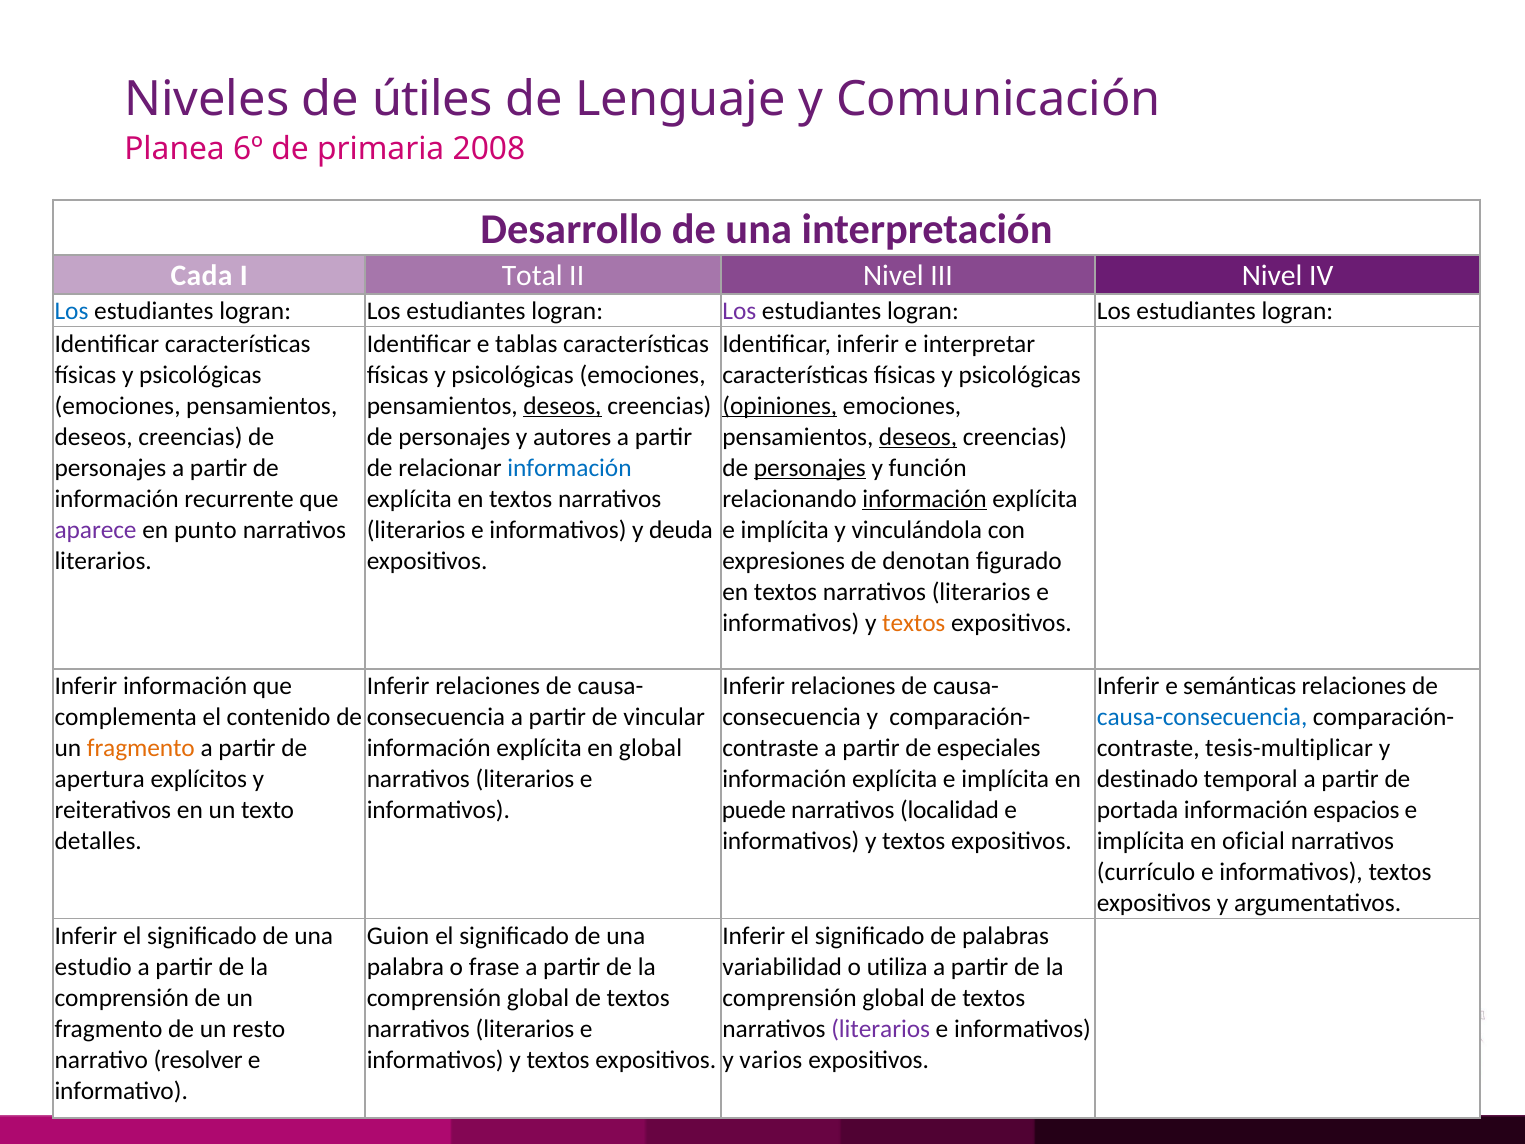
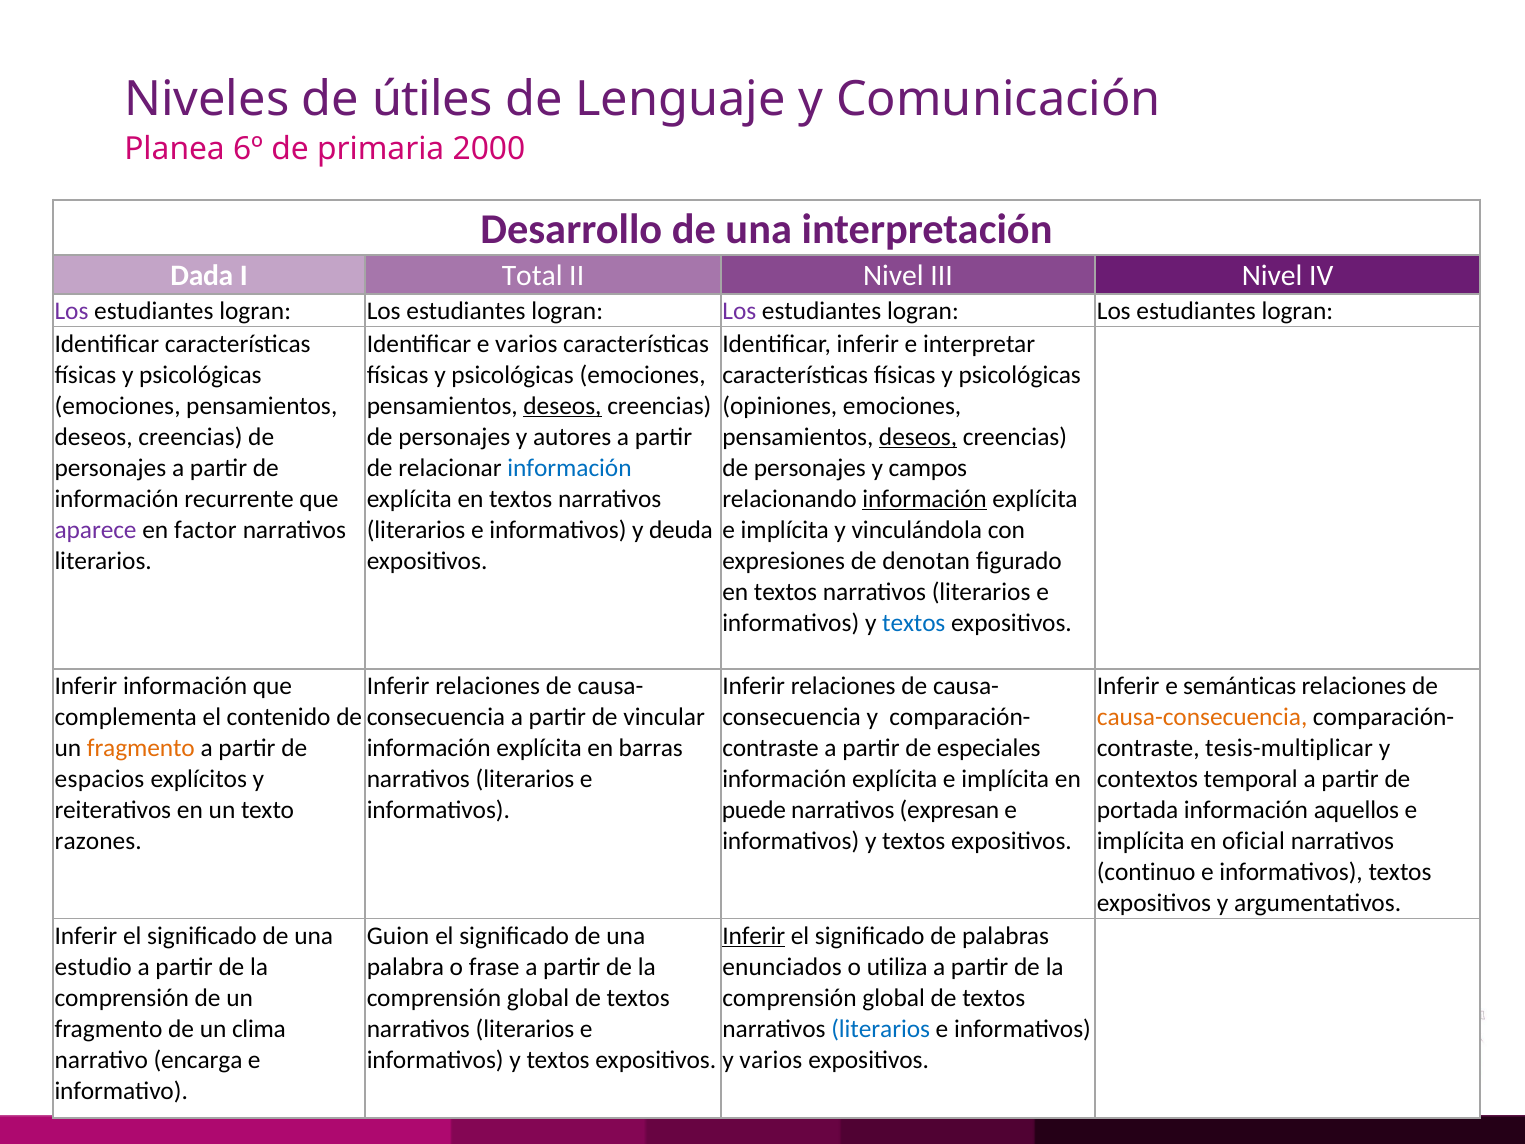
2008: 2008 -> 2000
Cada: Cada -> Dada
Los at (72, 311) colour: blue -> purple
e tablas: tablas -> varios
opiniones underline: present -> none
personajes at (810, 468) underline: present -> none
función: función -> campos
punto: punto -> factor
textos at (914, 623) colour: orange -> blue
causa-consecuencia colour: blue -> orange
en global: global -> barras
apertura: apertura -> espacios
destinado: destinado -> contextos
localidad: localidad -> expresan
espacios: espacios -> aquellos
detalles: detalles -> razones
currículo: currículo -> continuo
Inferir at (754, 936) underline: none -> present
variabilidad: variabilidad -> enunciados
resto: resto -> clima
literarios at (881, 1028) colour: purple -> blue
resolver: resolver -> encarga
